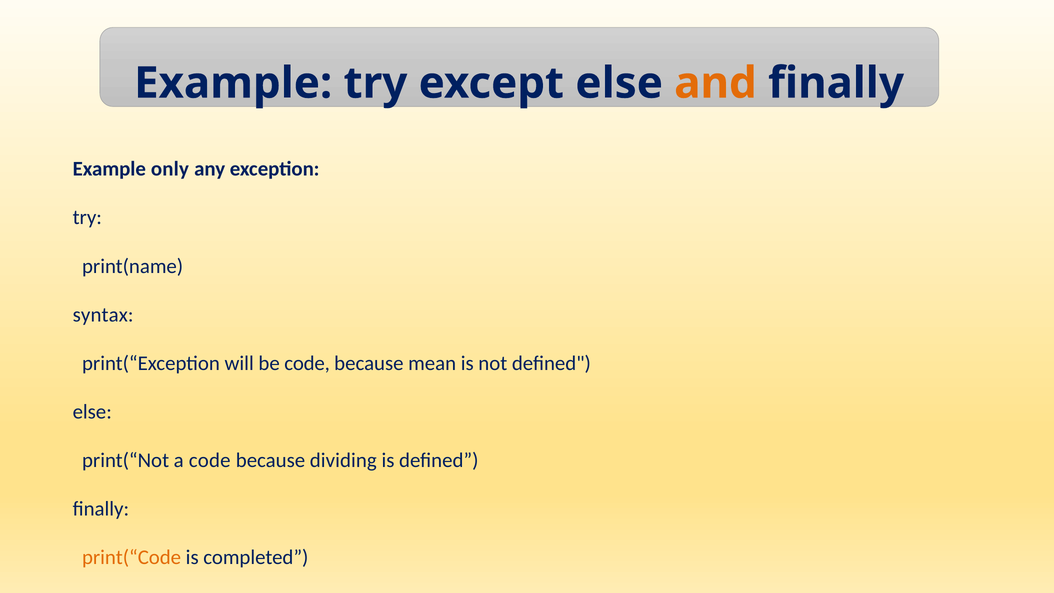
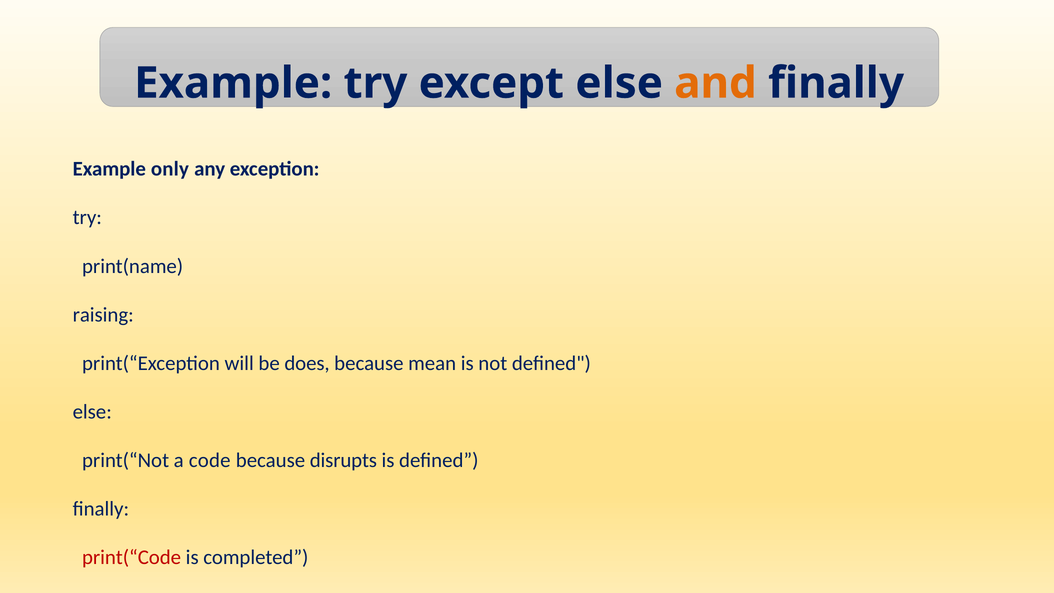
syntax: syntax -> raising
be code: code -> does
dividing: dividing -> disrupts
print(“Code colour: orange -> red
